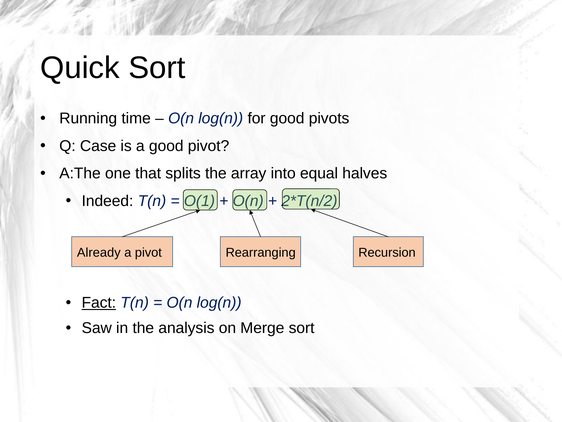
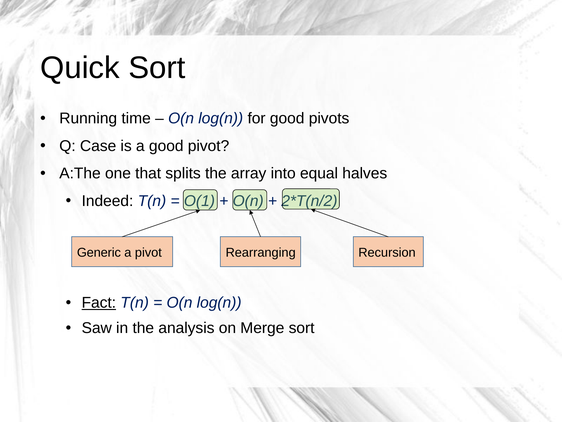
Already: Already -> Generic
